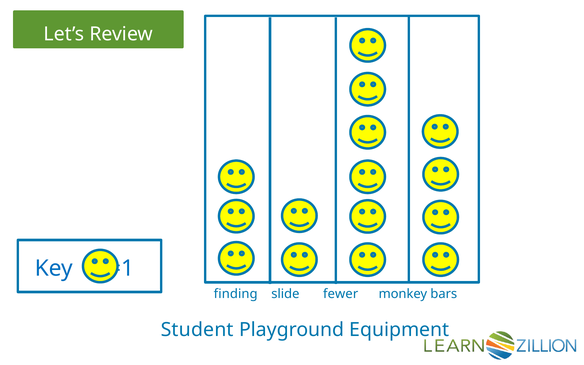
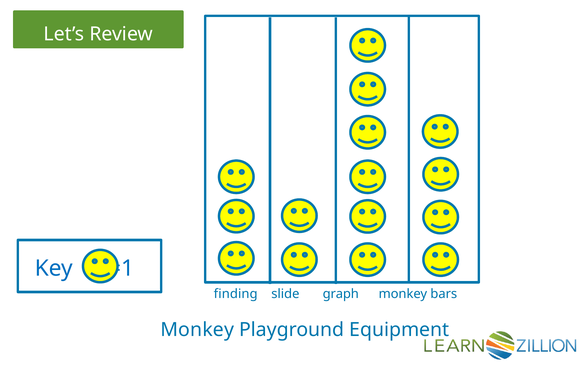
fewer: fewer -> graph
Student at (197, 330): Student -> Monkey
